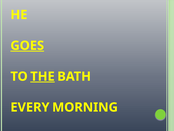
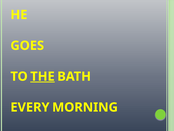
GOES underline: present -> none
